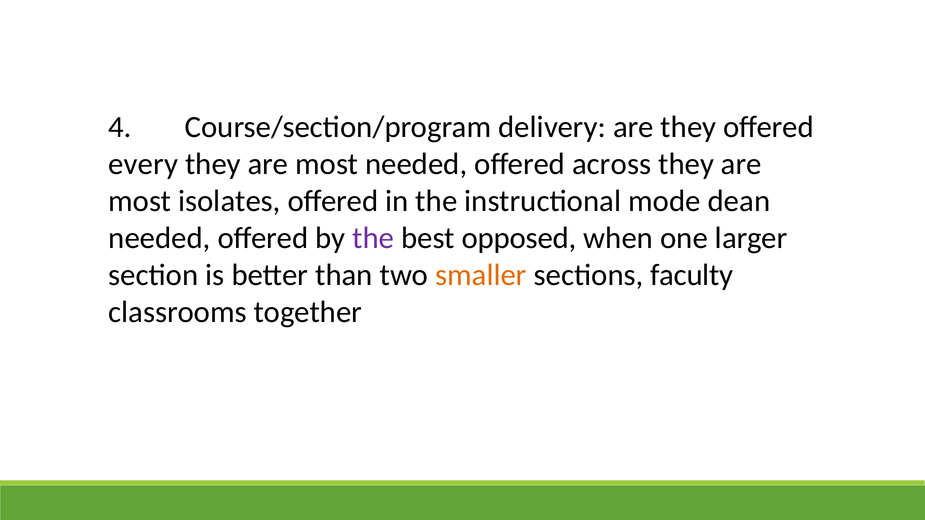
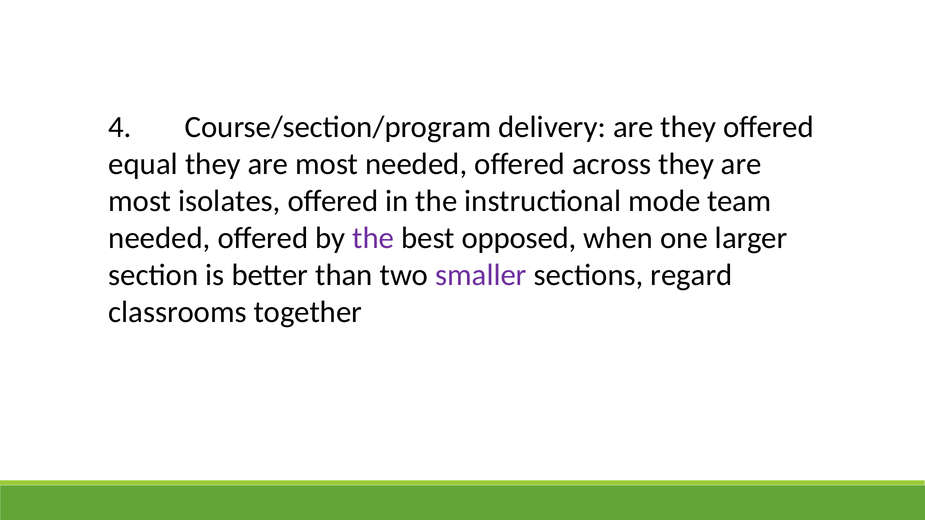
every: every -> equal
dean: dean -> team
smaller colour: orange -> purple
faculty: faculty -> regard
